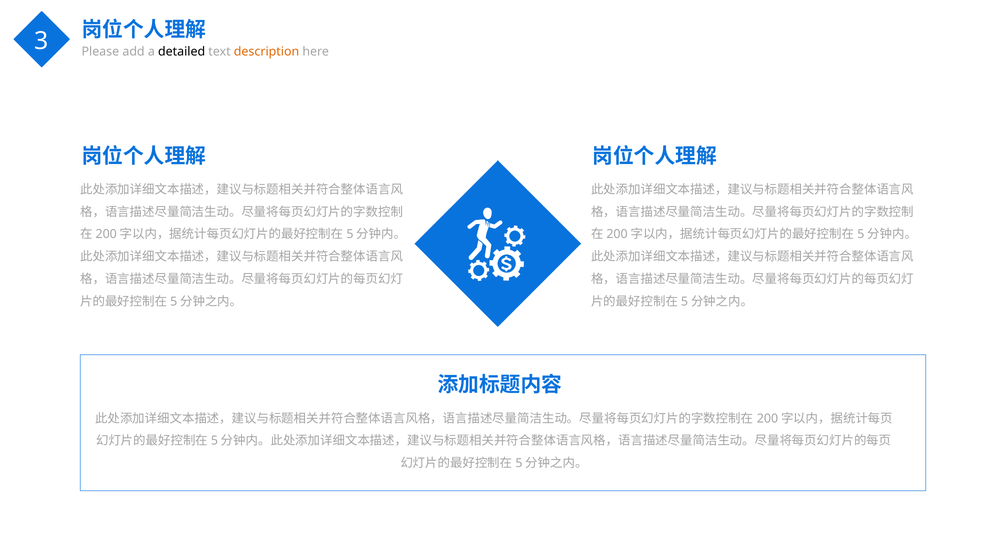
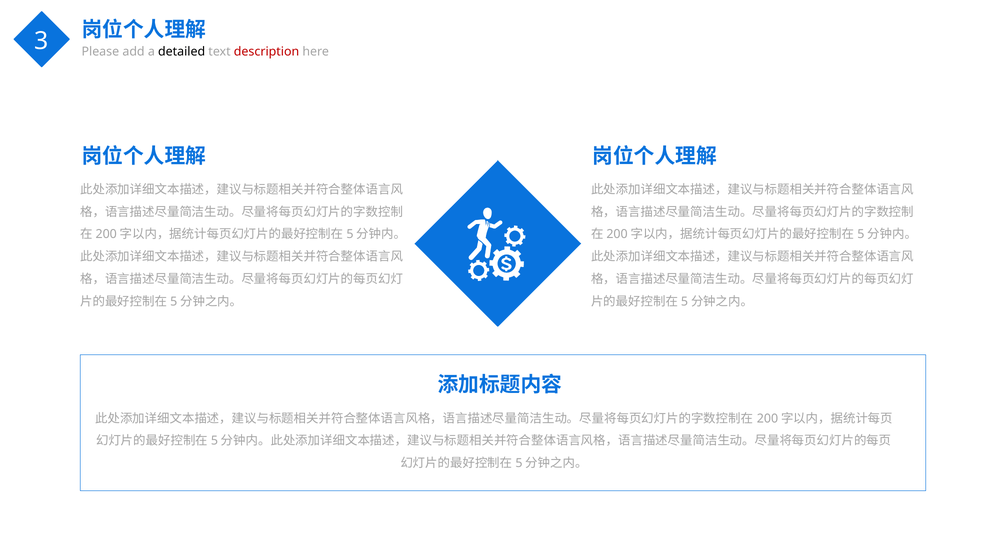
description colour: orange -> red
